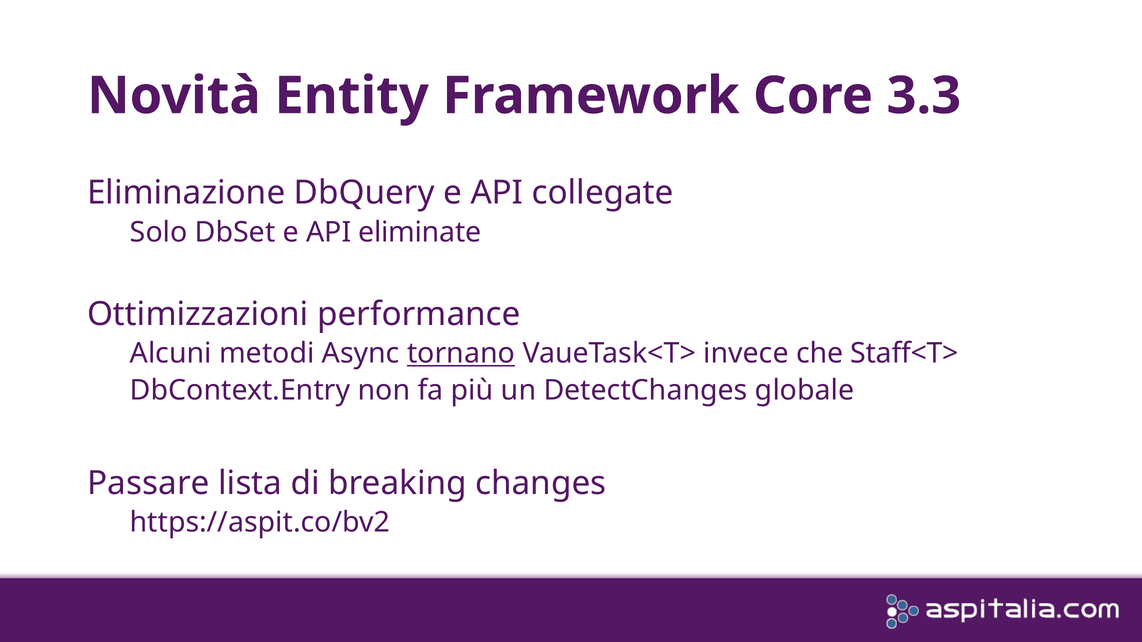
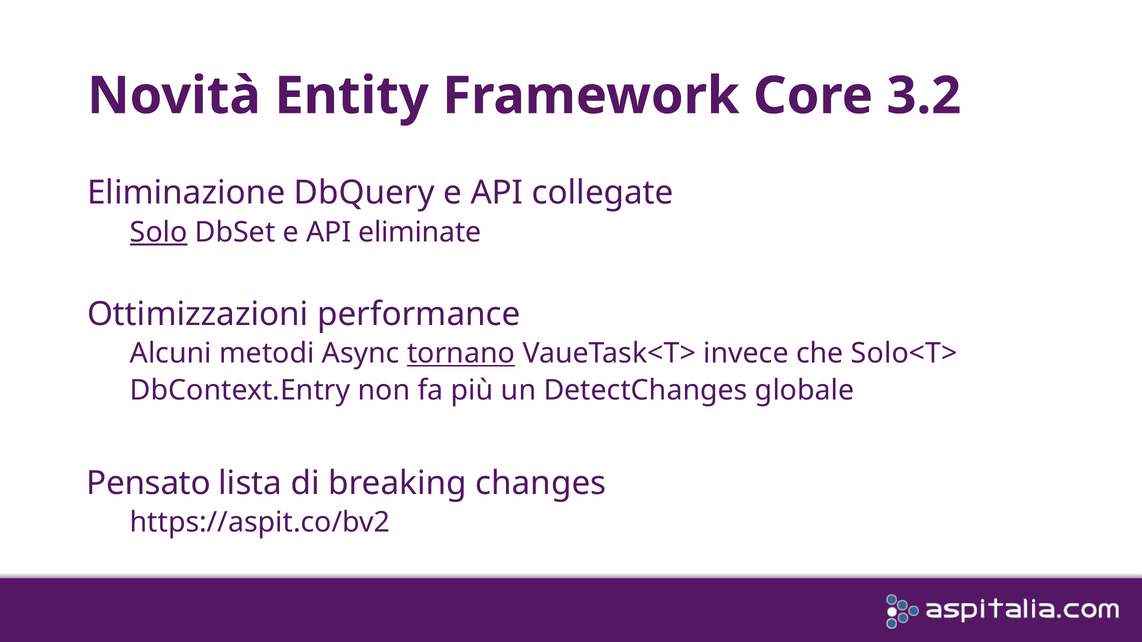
3.3: 3.3 -> 3.2
Solo underline: none -> present
Staff<T>: Staff<T> -> Solo<T>
Passare: Passare -> Pensato
